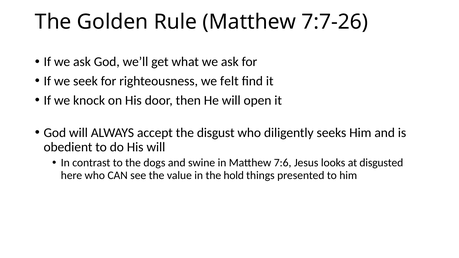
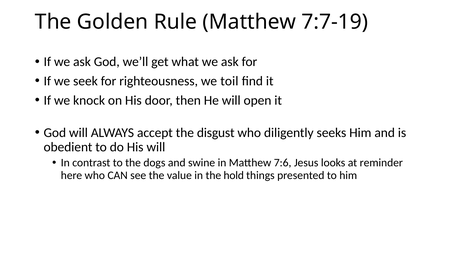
7:7-26: 7:7-26 -> 7:7-19
felt: felt -> toil
disgusted: disgusted -> reminder
